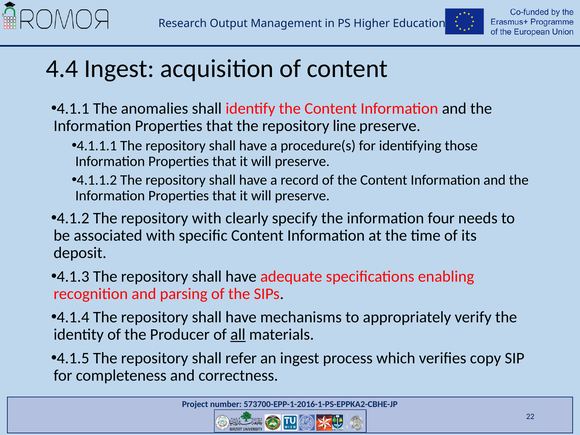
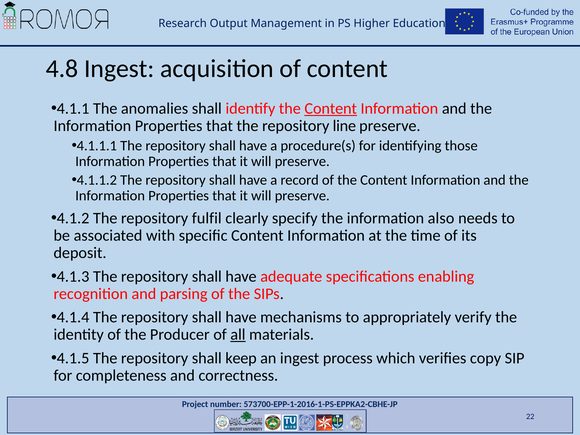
4.4: 4.4 -> 4.8
Content at (331, 109) underline: none -> present
repository with: with -> fulfil
four: four -> also
refer: refer -> keep
